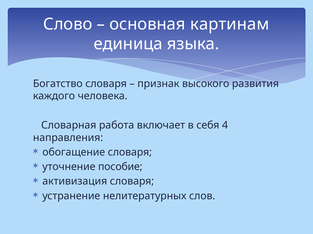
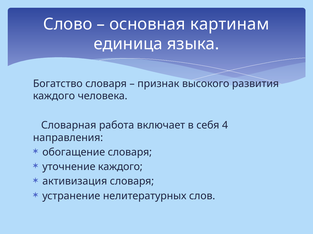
уточнение пособие: пособие -> каждого
